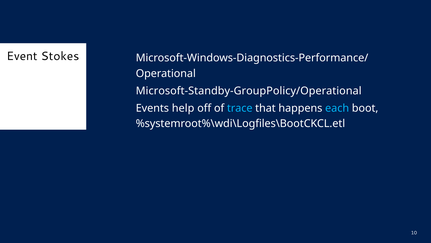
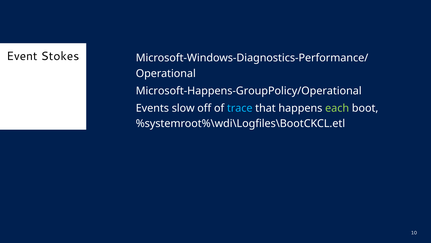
Microsoft-Standby-GroupPolicy/Operational: Microsoft-Standby-GroupPolicy/Operational -> Microsoft-Happens-GroupPolicy/Operational
help: help -> slow
each colour: light blue -> light green
